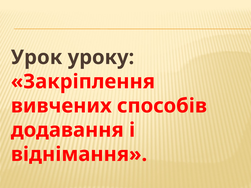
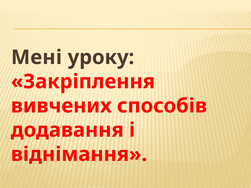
Урок: Урок -> Мені
